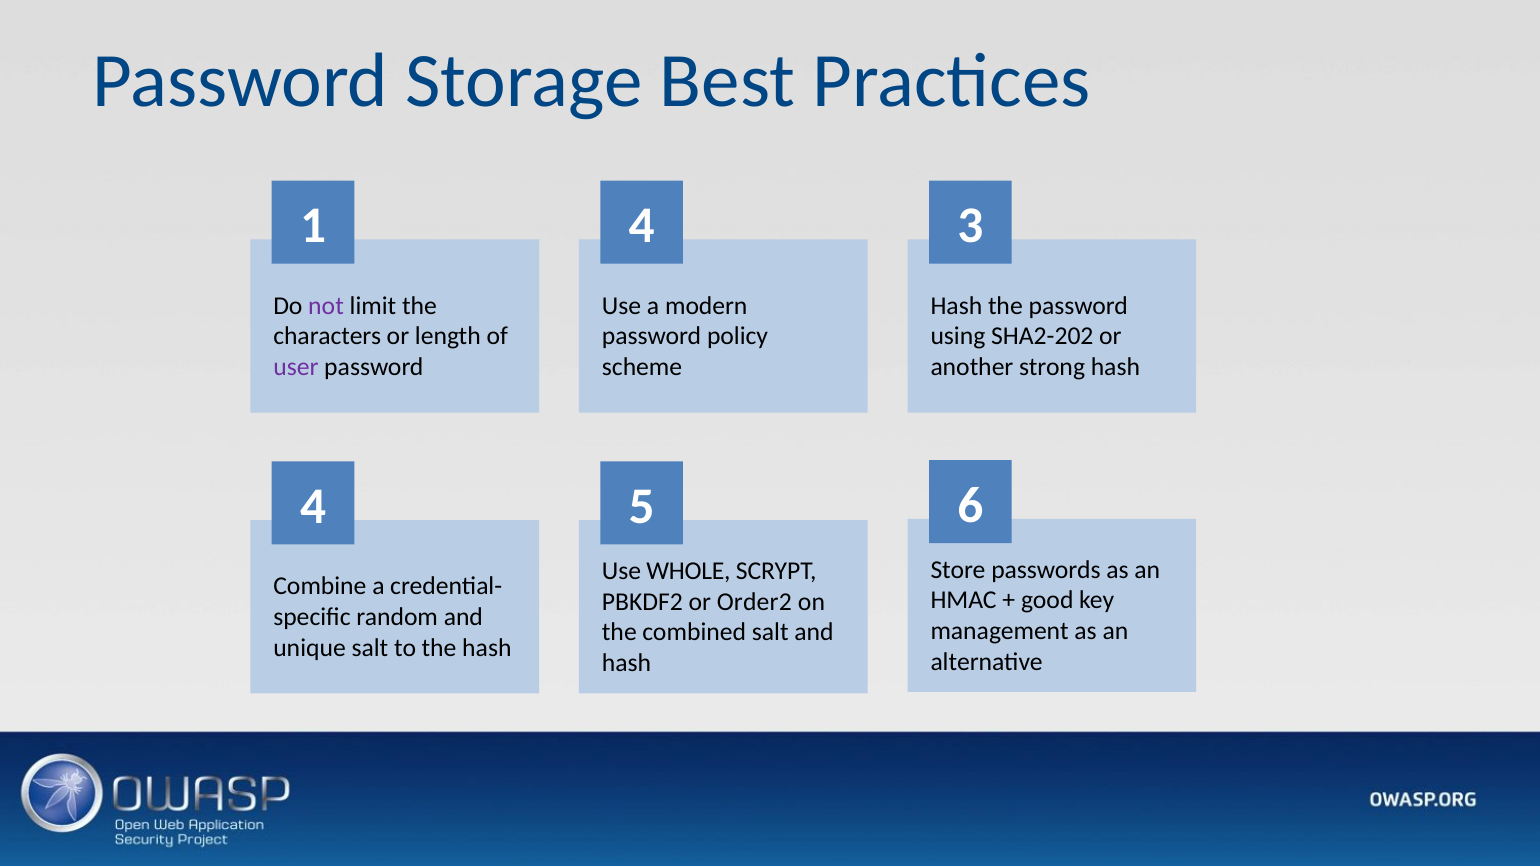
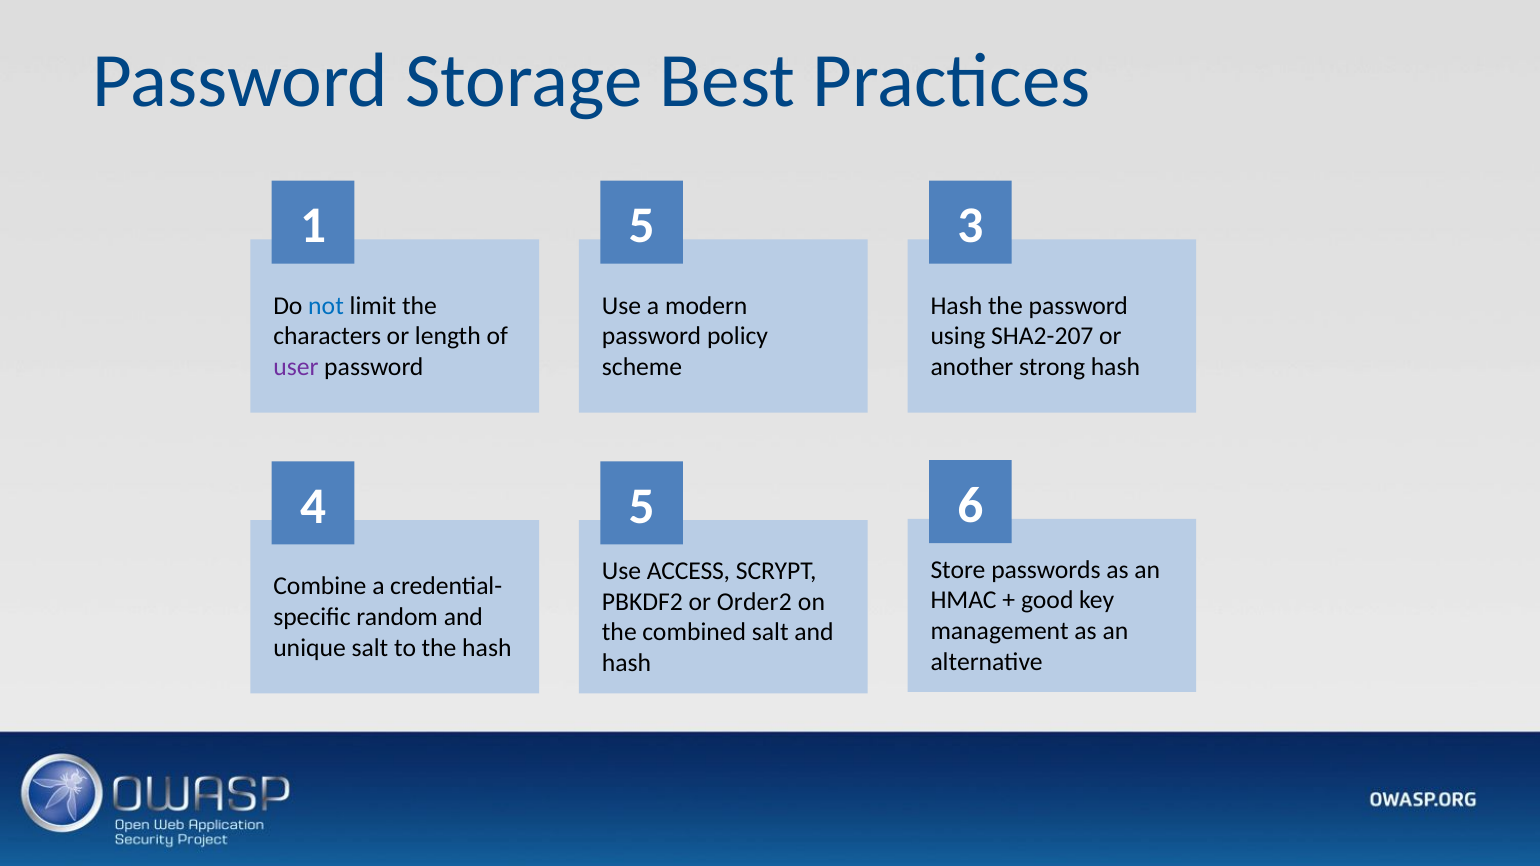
1 4: 4 -> 5
not colour: purple -> blue
SHA2-202: SHA2-202 -> SHA2-207
WHOLE: WHOLE -> ACCESS
